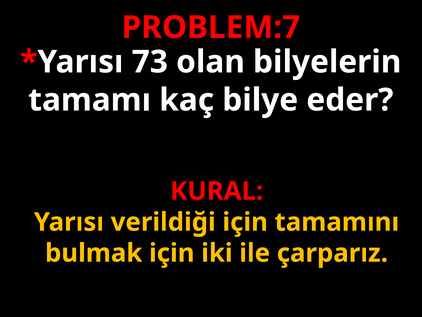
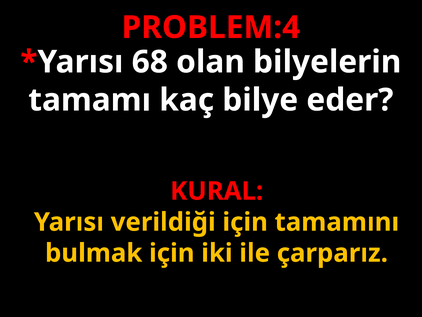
PROBLEM:7: PROBLEM:7 -> PROBLEM:4
73: 73 -> 68
